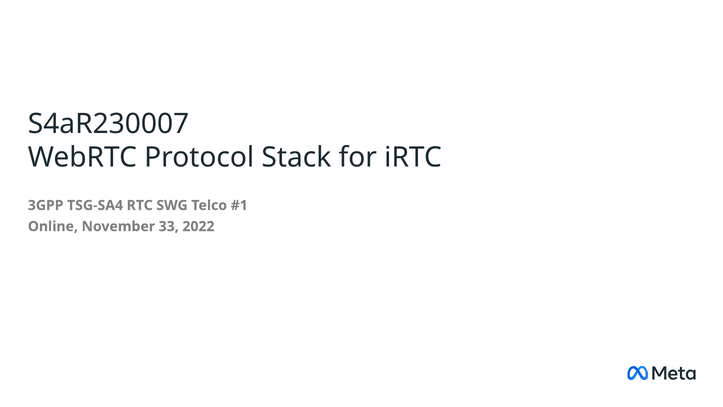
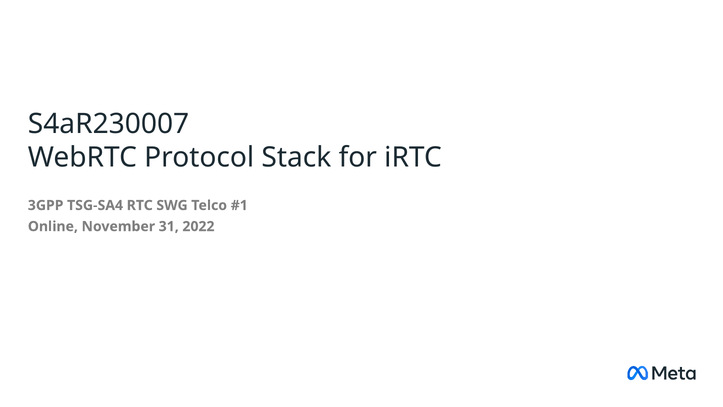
33: 33 -> 31
